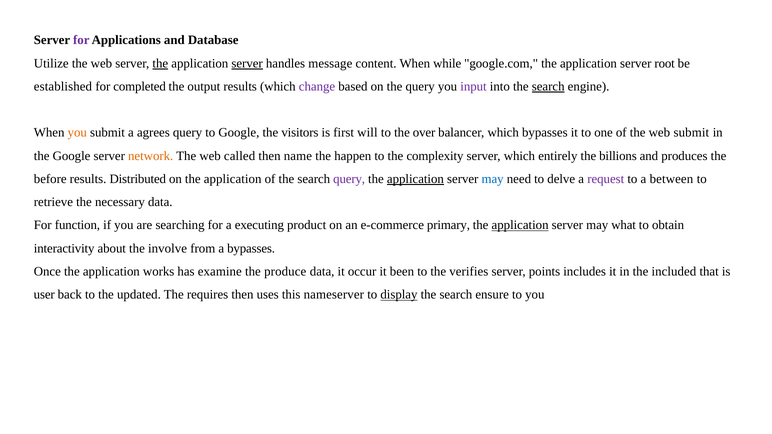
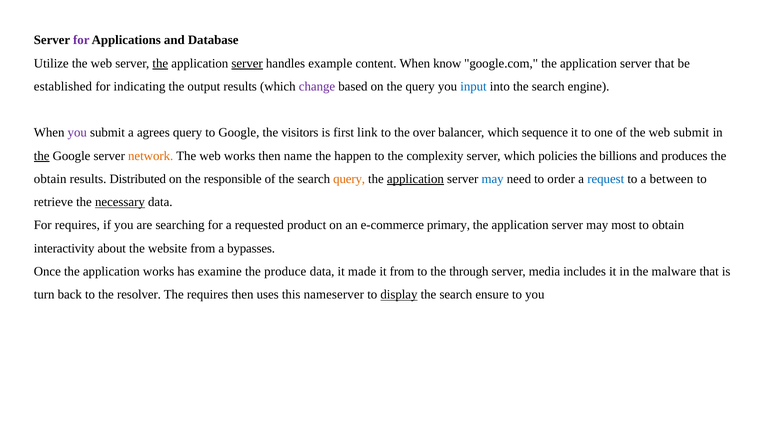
message: message -> example
while: while -> know
server root: root -> that
completed: completed -> indicating
input colour: purple -> blue
search at (548, 87) underline: present -> none
you at (77, 133) colour: orange -> purple
will: will -> link
which bypasses: bypasses -> sequence
the at (42, 156) underline: none -> present
web called: called -> works
entirely: entirely -> policies
before at (50, 179): before -> obtain
on the application: application -> responsible
query at (349, 179) colour: purple -> orange
delve: delve -> order
request colour: purple -> blue
necessary underline: none -> present
For function: function -> requires
executing: executing -> requested
application at (520, 225) underline: present -> none
what: what -> most
involve: involve -> website
occur: occur -> made
it been: been -> from
verifies: verifies -> through
points: points -> media
included: included -> malware
user: user -> turn
updated: updated -> resolver
